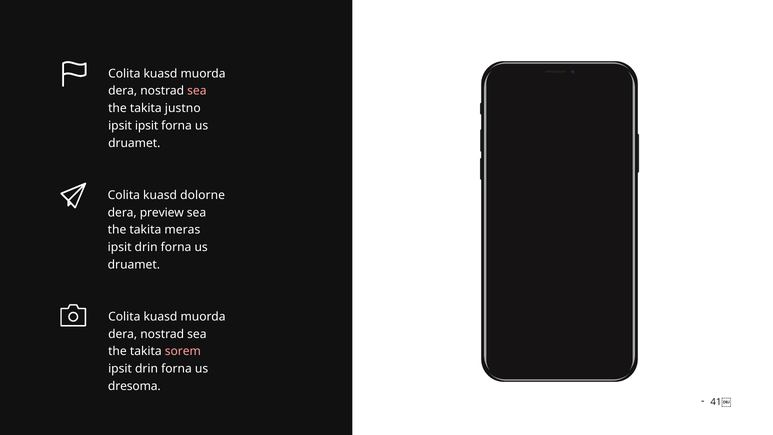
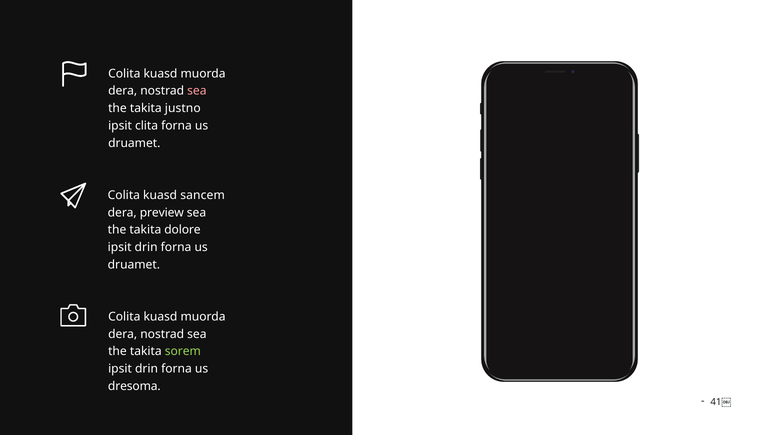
ipsit ipsit: ipsit -> clita
dolorne: dolorne -> sancem
meras: meras -> dolore
sorem colour: pink -> light green
